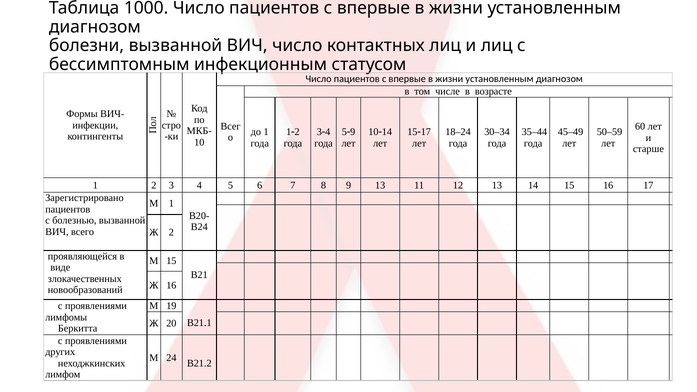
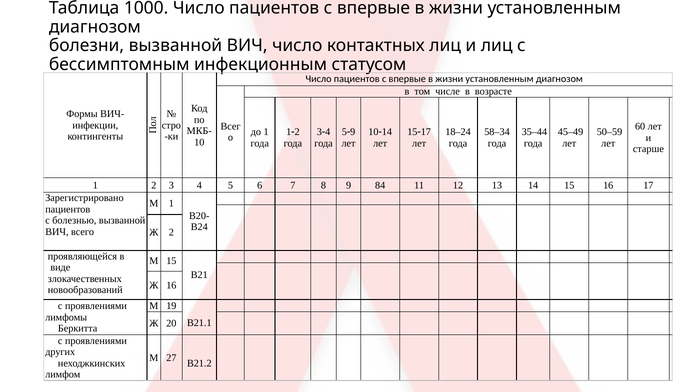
30–34: 30–34 -> 58–34
9 13: 13 -> 84
24: 24 -> 27
